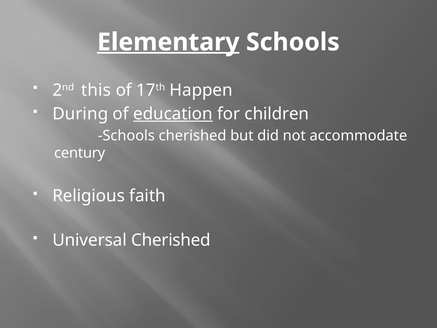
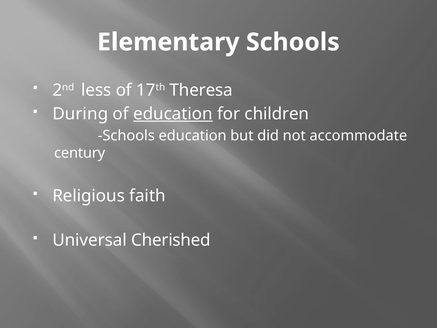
Elementary underline: present -> none
this: this -> less
Happen: Happen -> Theresa
Schools cherished: cherished -> education
